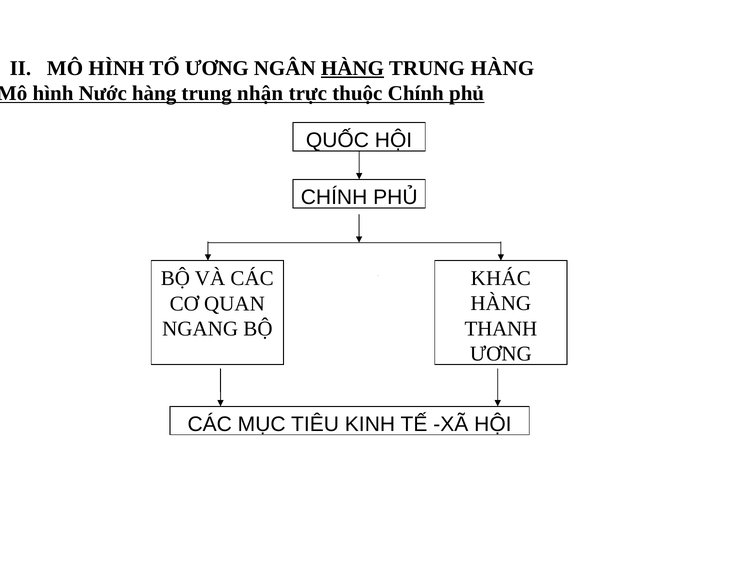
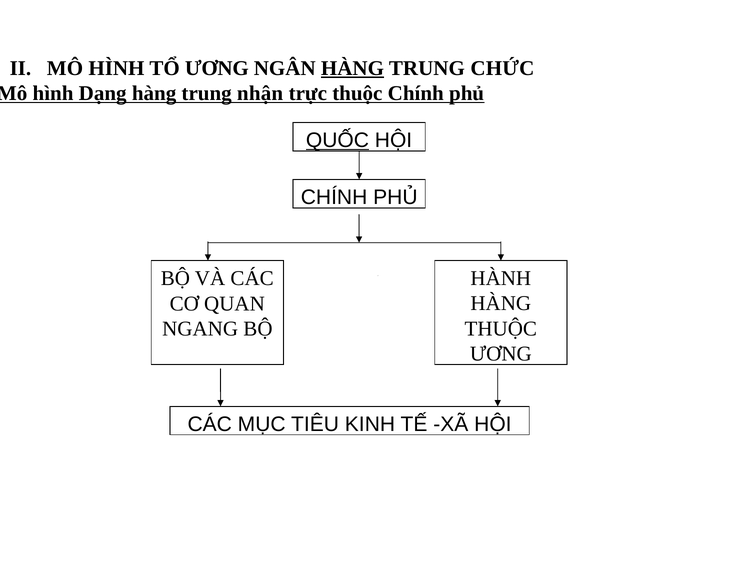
TRUNG HÀNG: HÀNG -> CHỨC
Nước: Nước -> Dạng
QUỐC underline: none -> present
KHÁC: KHÁC -> HÀNH
THANH at (501, 329): THANH -> THUỘC
